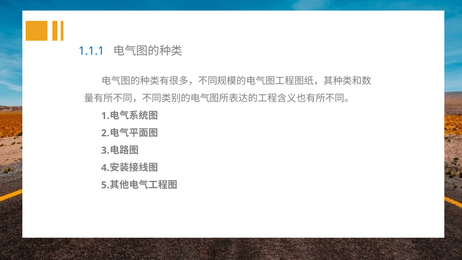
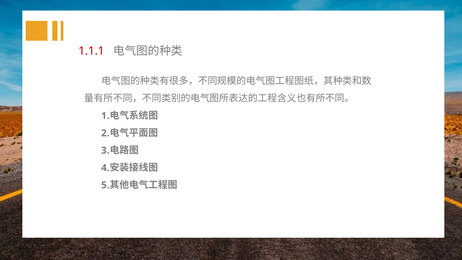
1.1.1 colour: blue -> red
